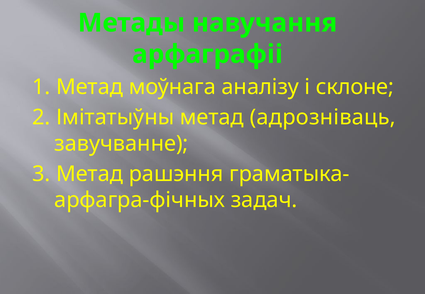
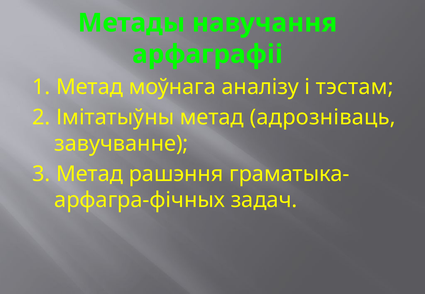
склоне: склоне -> тэстам
